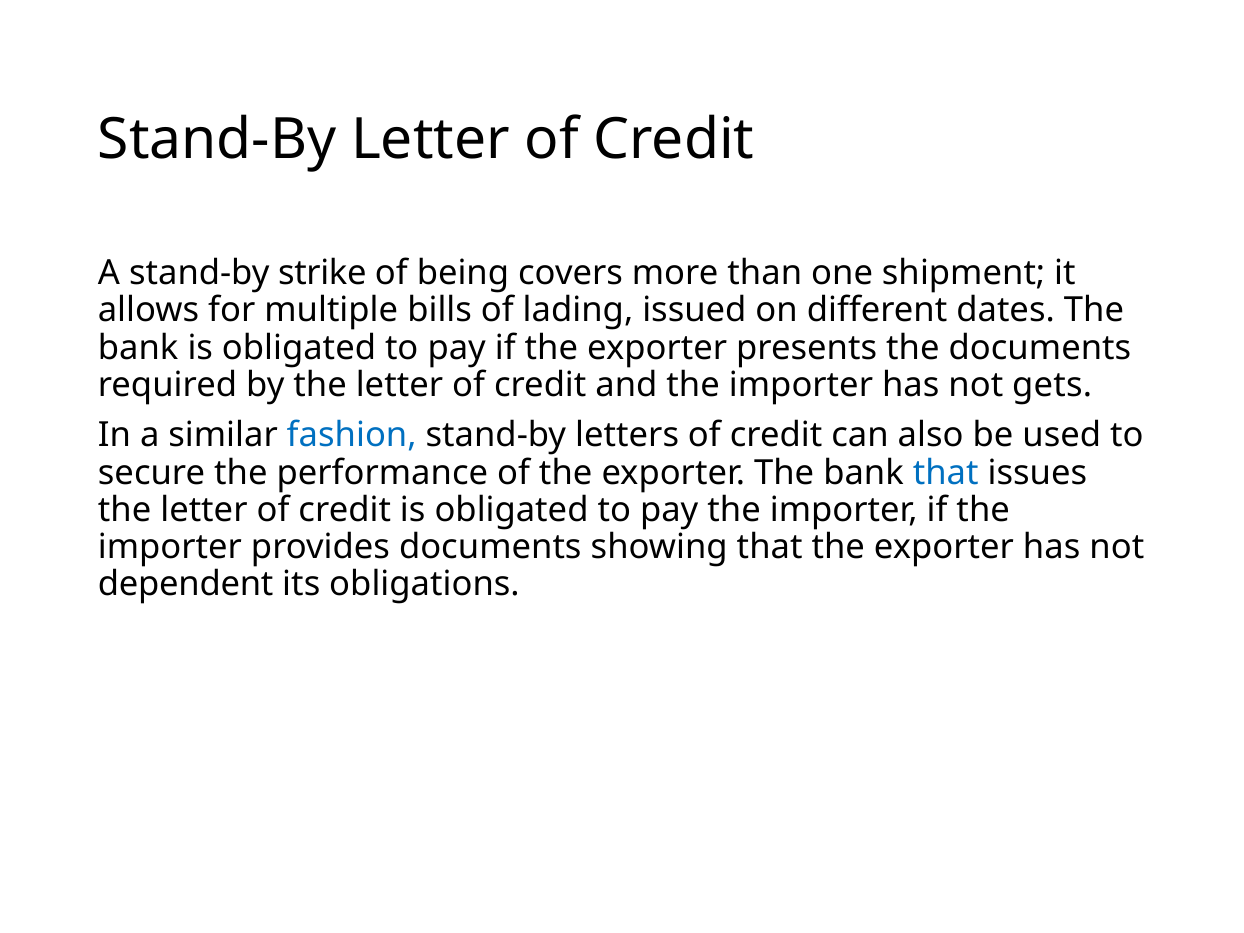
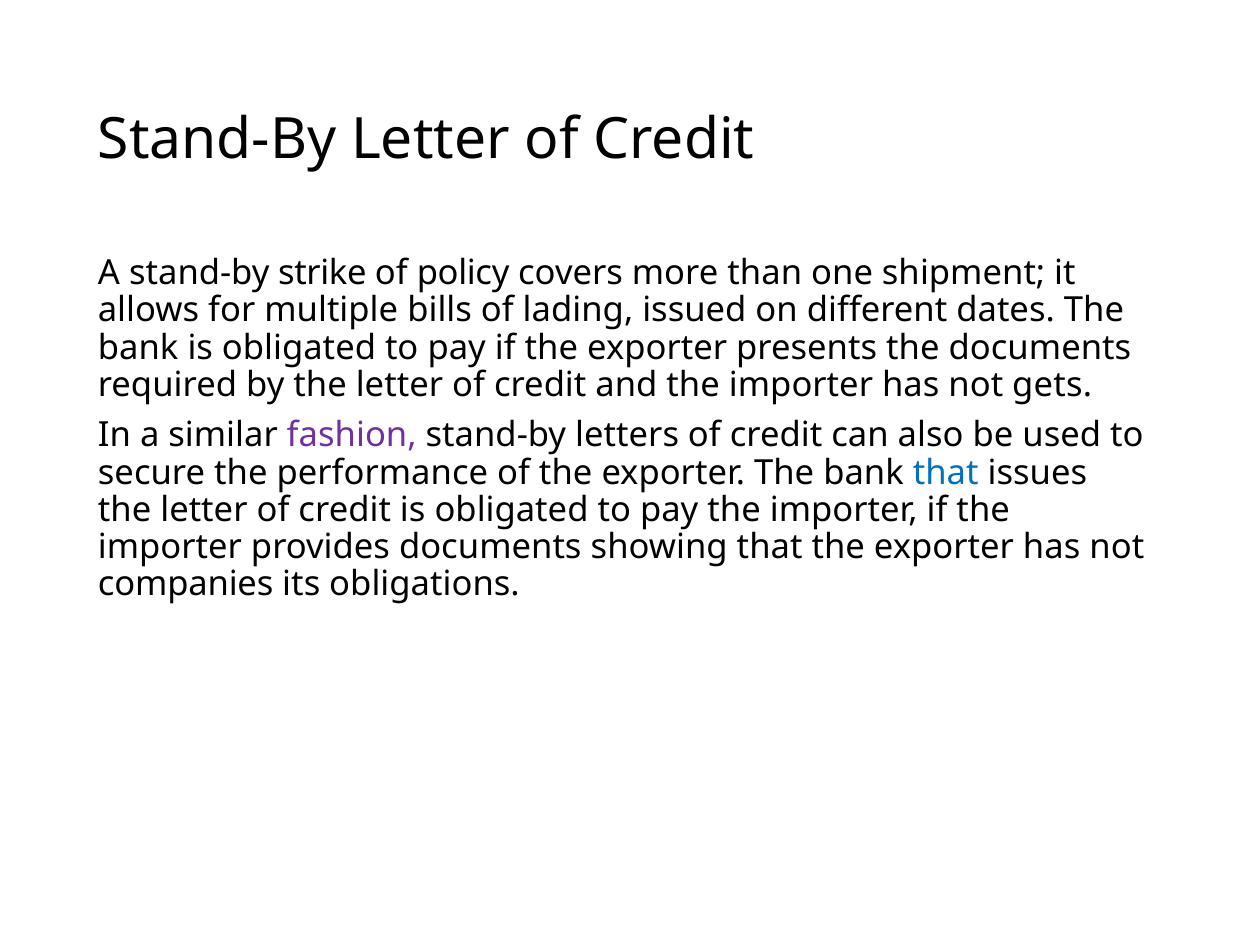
being: being -> policy
fashion colour: blue -> purple
dependent: dependent -> companies
